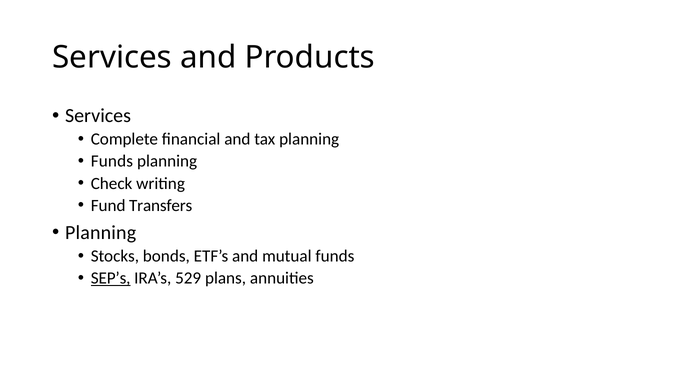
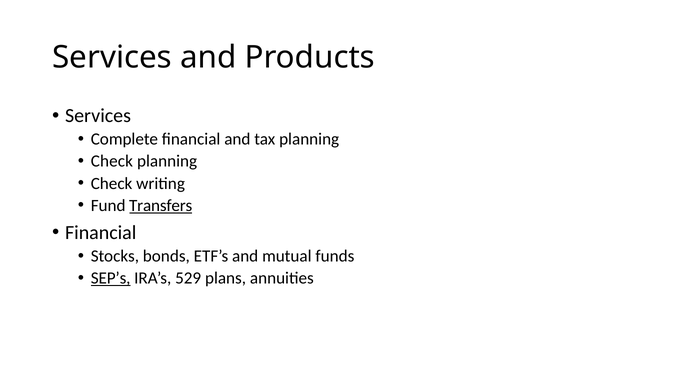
Funds at (112, 161): Funds -> Check
Transfers underline: none -> present
Planning at (101, 233): Planning -> Financial
